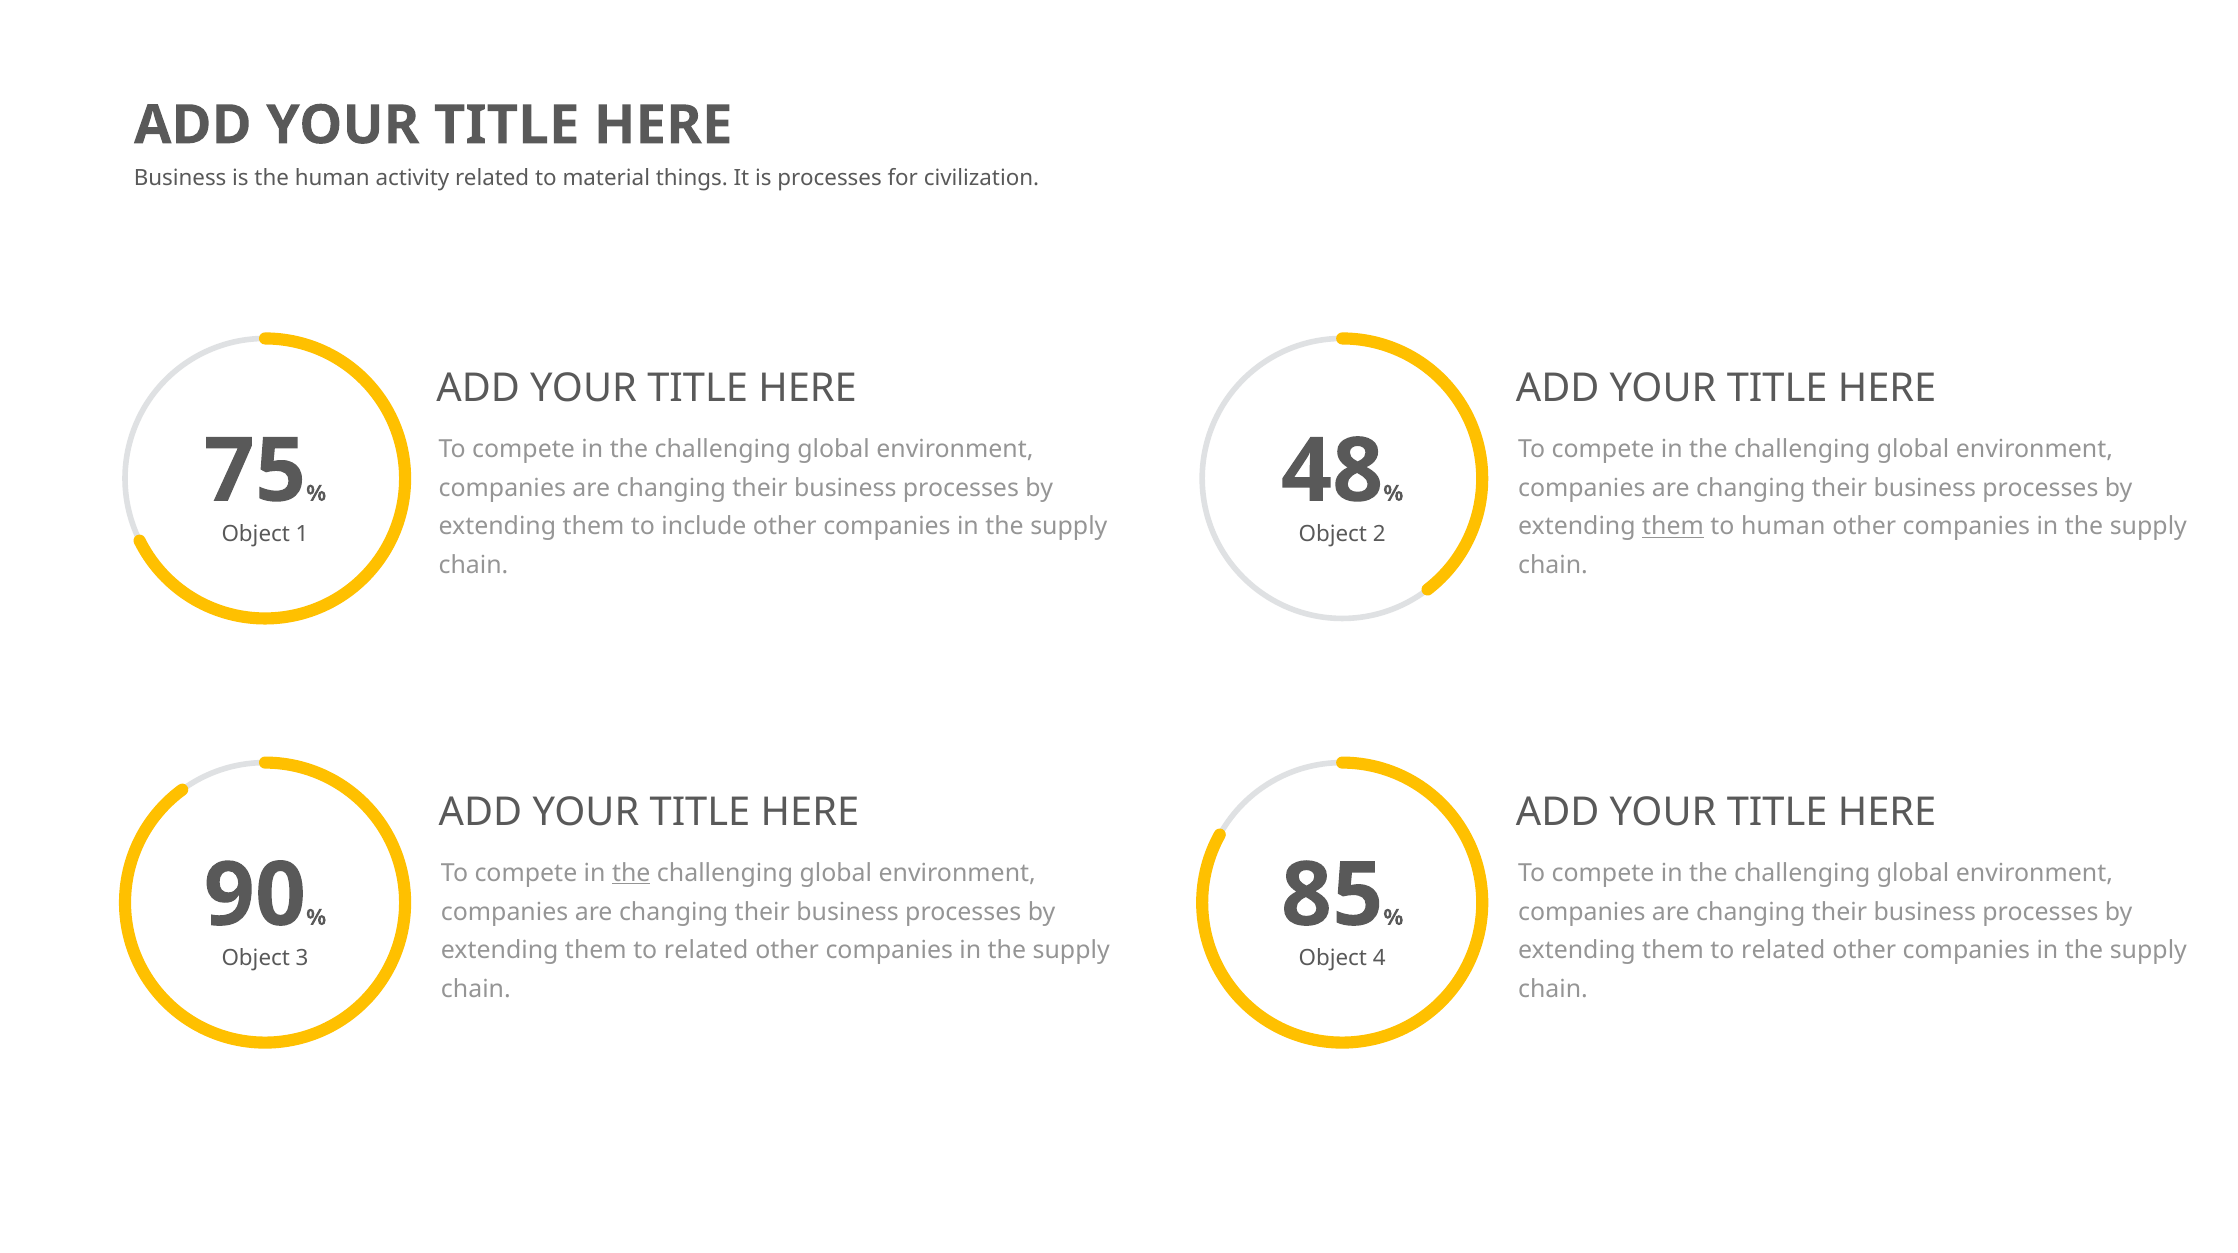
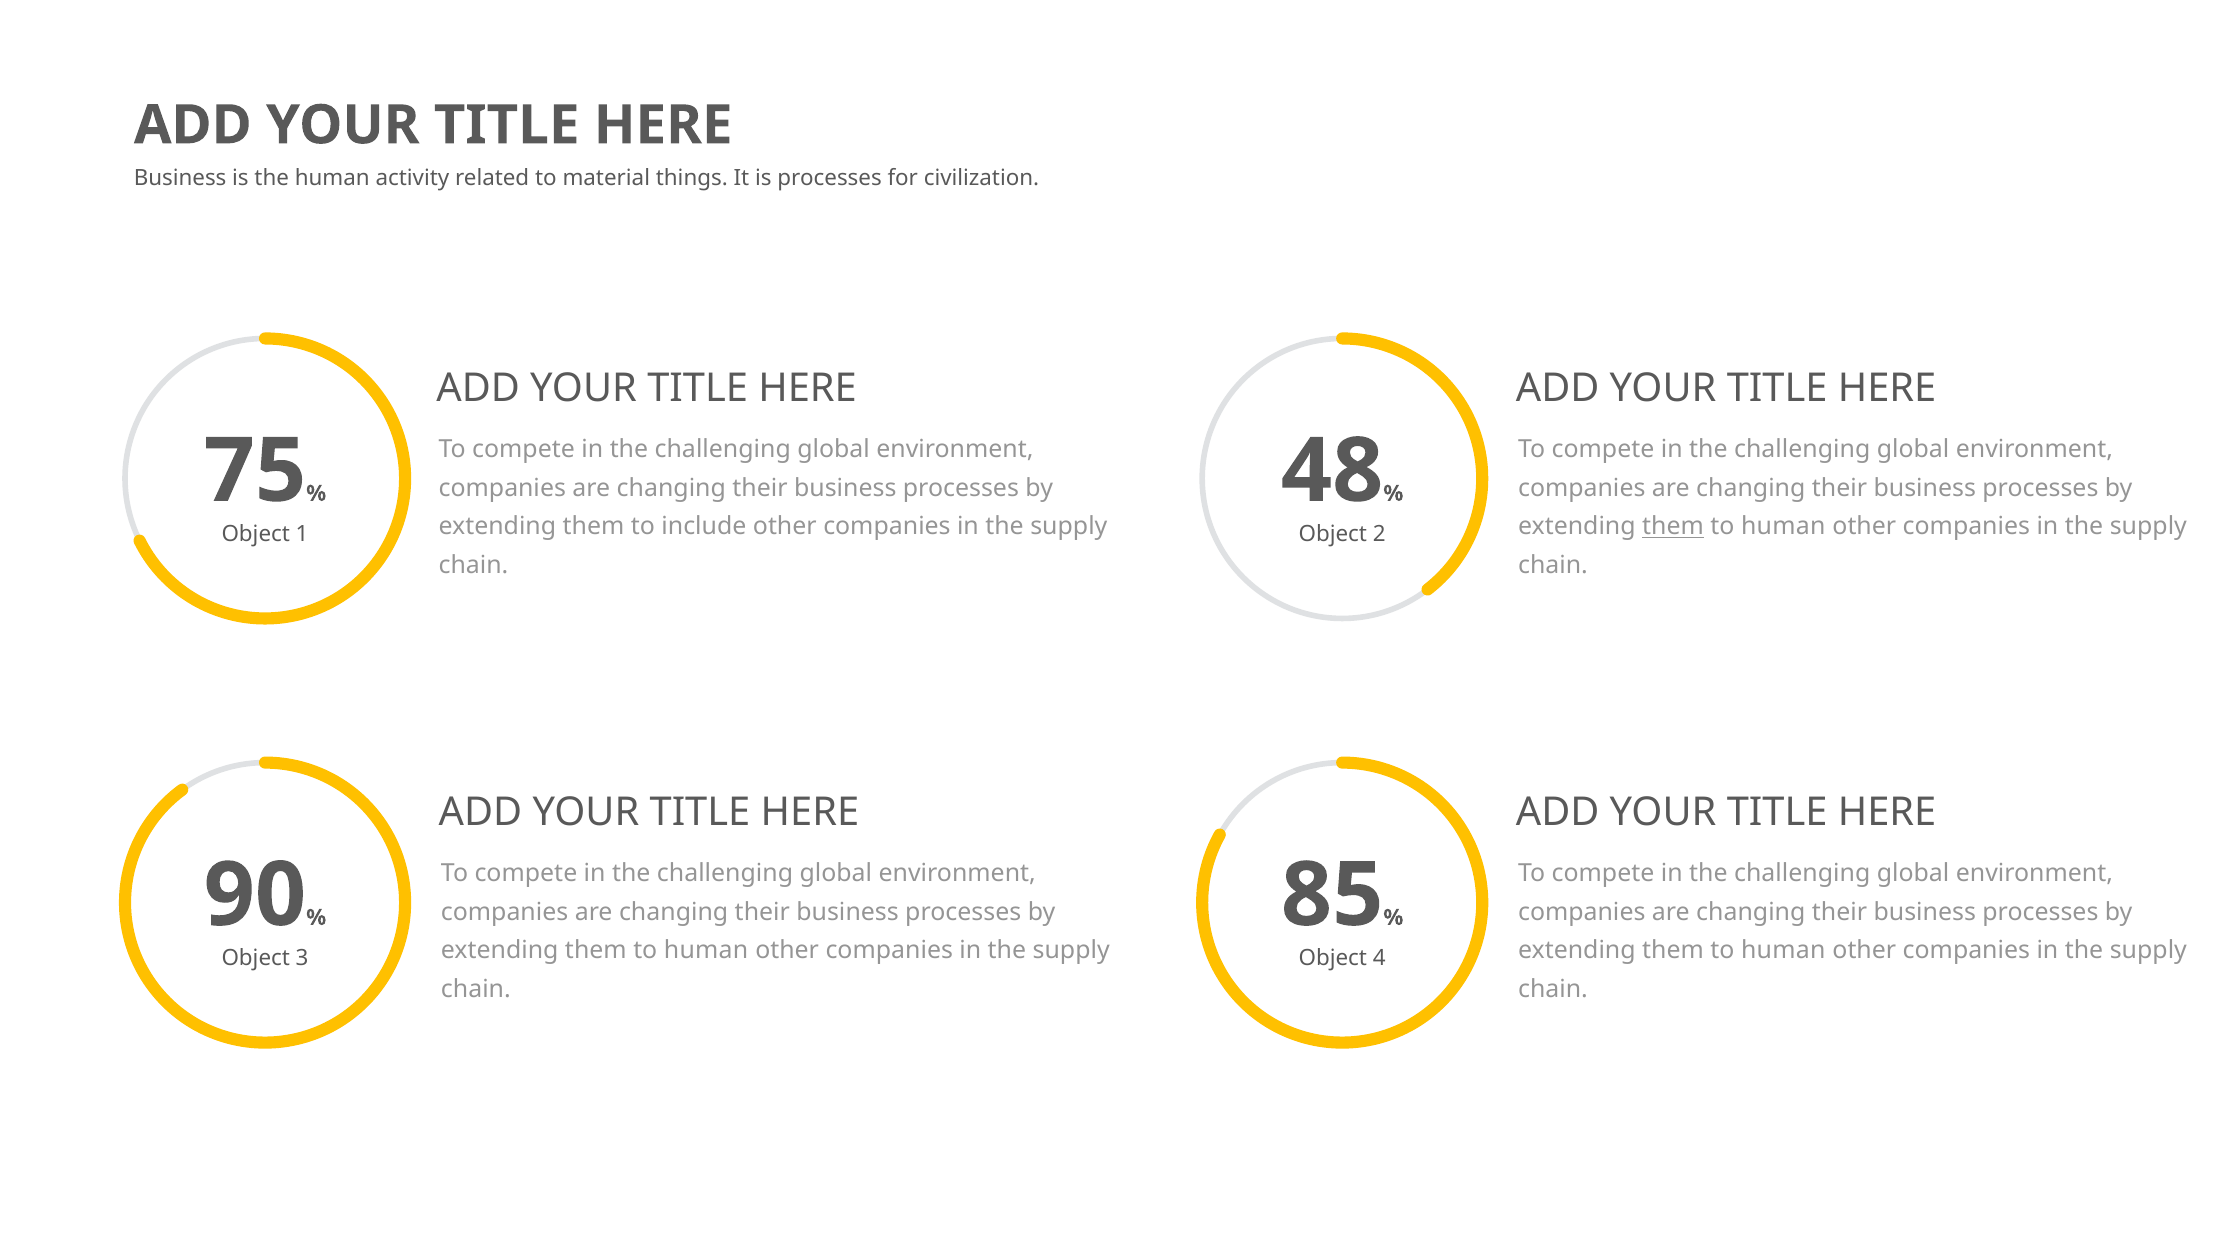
the at (631, 873) underline: present -> none
related at (706, 951): related -> human
related at (1783, 951): related -> human
